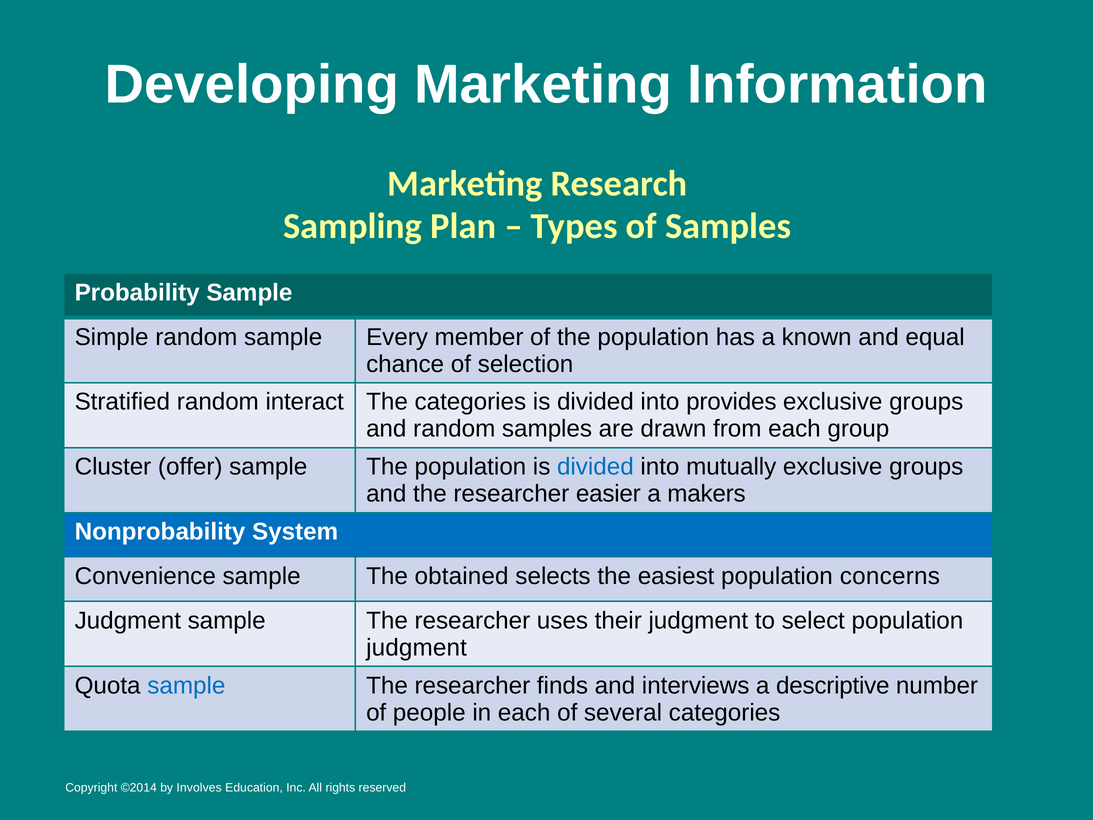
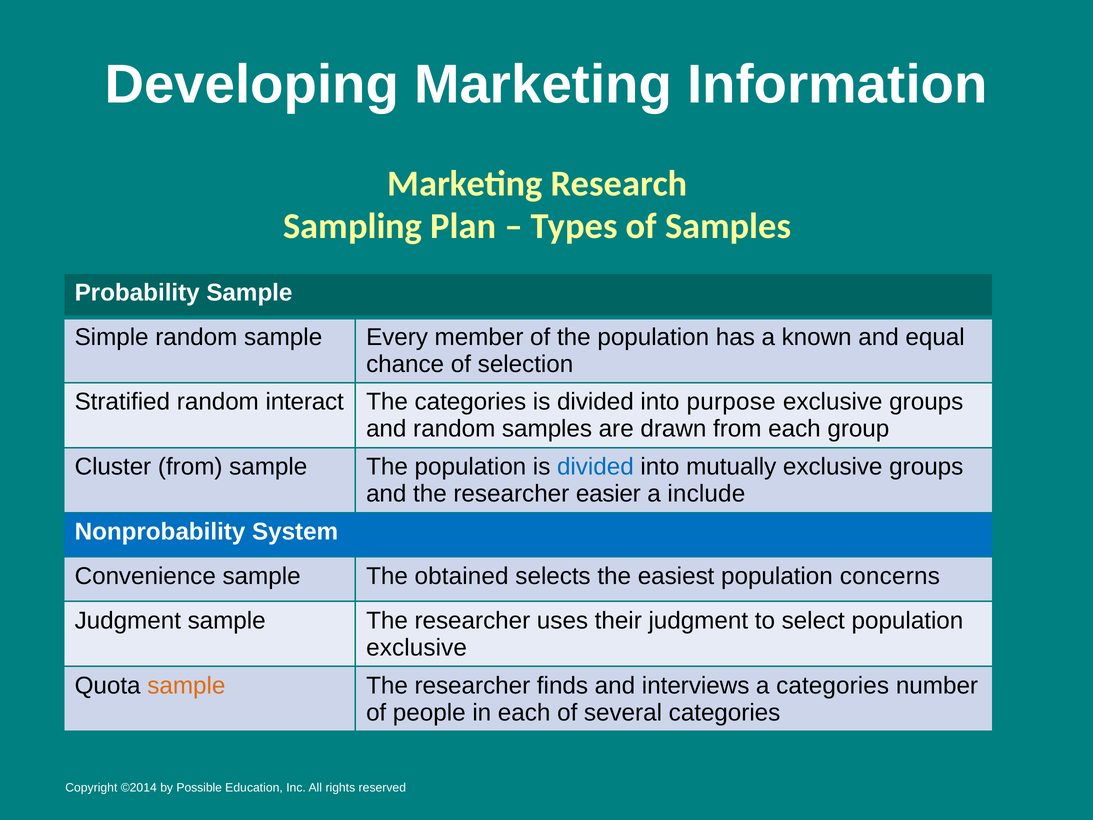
provides: provides -> purpose
Cluster offer: offer -> from
makers: makers -> include
judgment at (417, 647): judgment -> exclusive
sample at (186, 685) colour: blue -> orange
a descriptive: descriptive -> categories
Involves: Involves -> Possible
